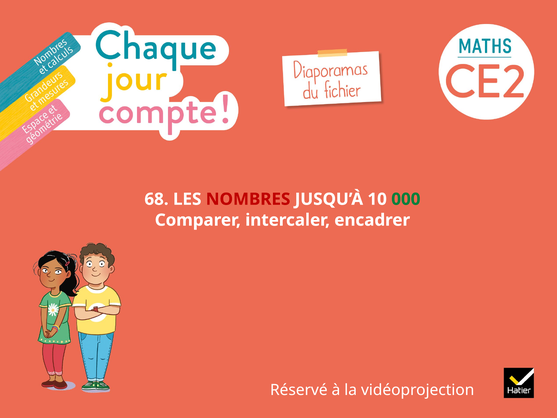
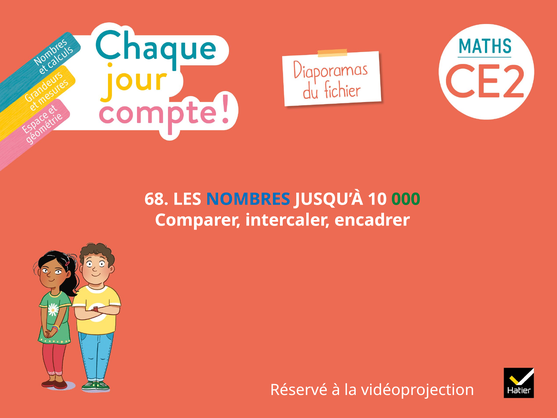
NOMBRES colour: red -> blue
